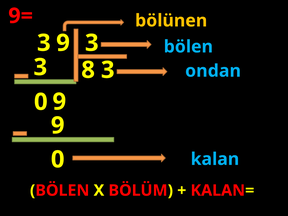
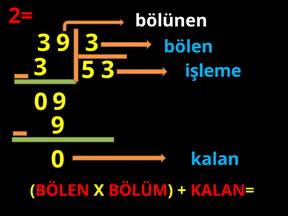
9=: 9= -> 2=
bölünen colour: yellow -> white
8: 8 -> 5
ondan: ondan -> işleme
